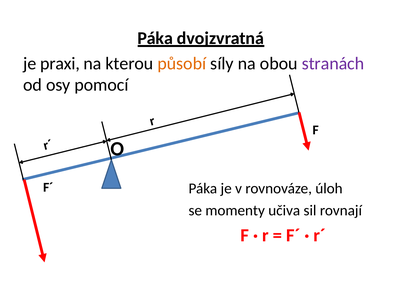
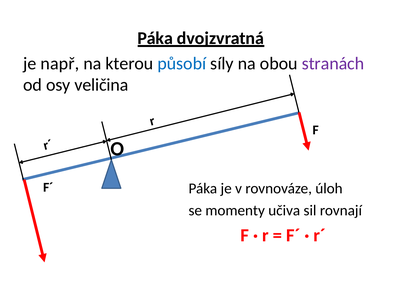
praxi: praxi -> např
působí colour: orange -> blue
pomocí: pomocí -> veličina
